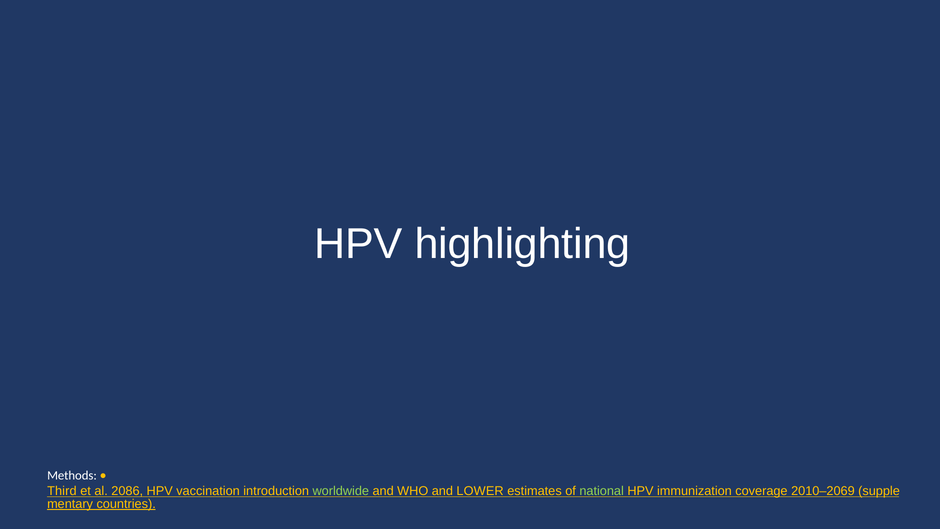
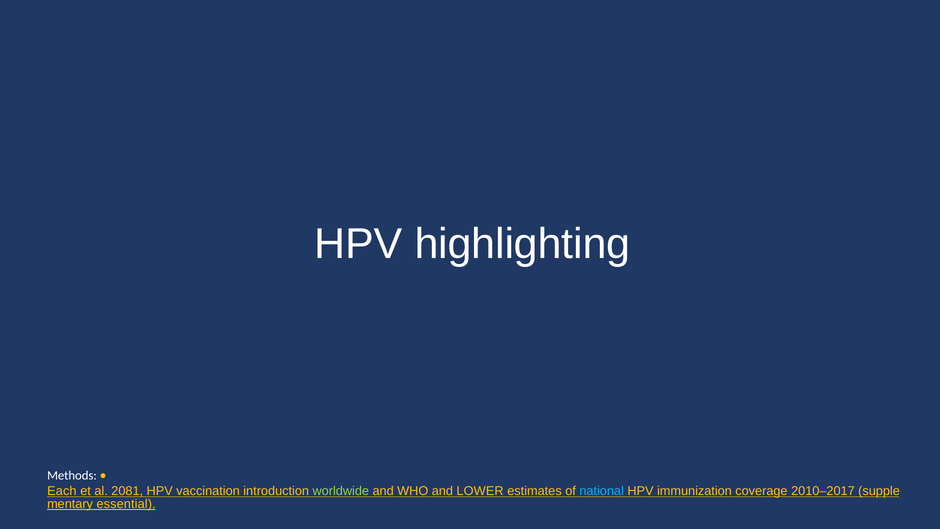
Third: Third -> Each
2086: 2086 -> 2081
national colour: light green -> light blue
2010–2069: 2010–2069 -> 2010–2017
countries: countries -> essential
